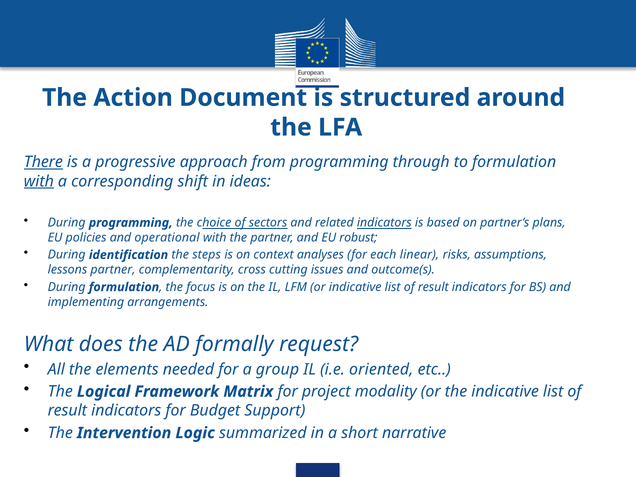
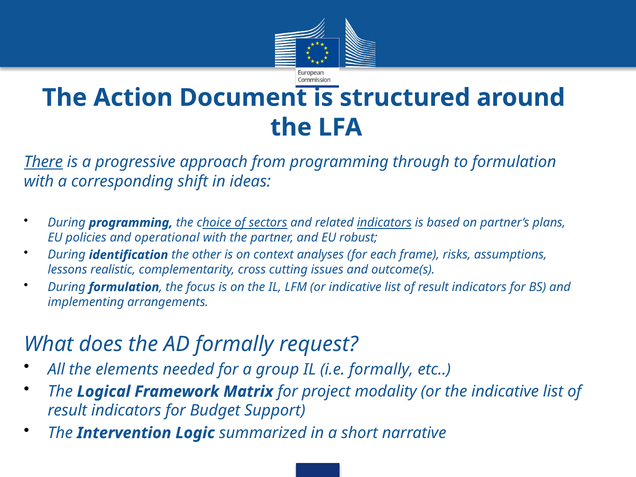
with at (39, 181) underline: present -> none
steps: steps -> other
linear: linear -> frame
lessons partner: partner -> realistic
i.e oriented: oriented -> formally
